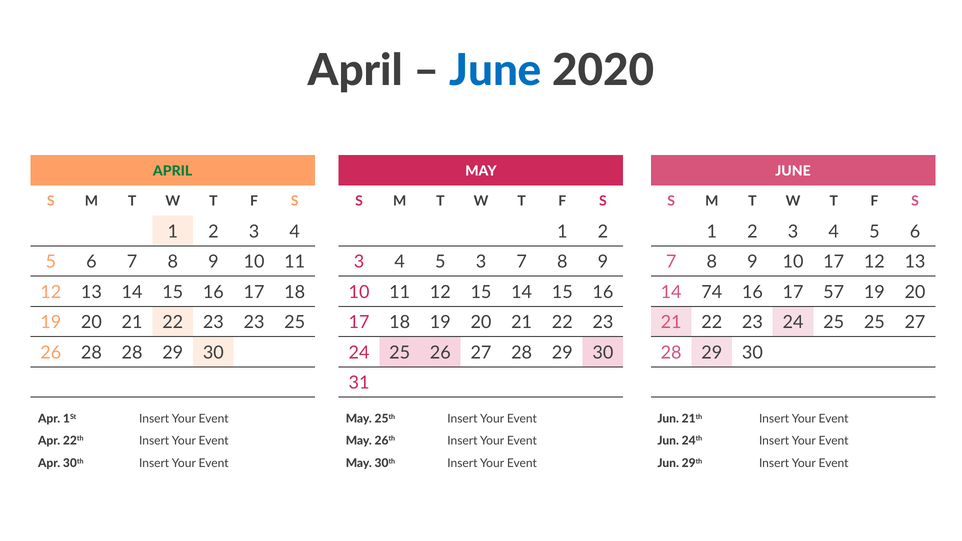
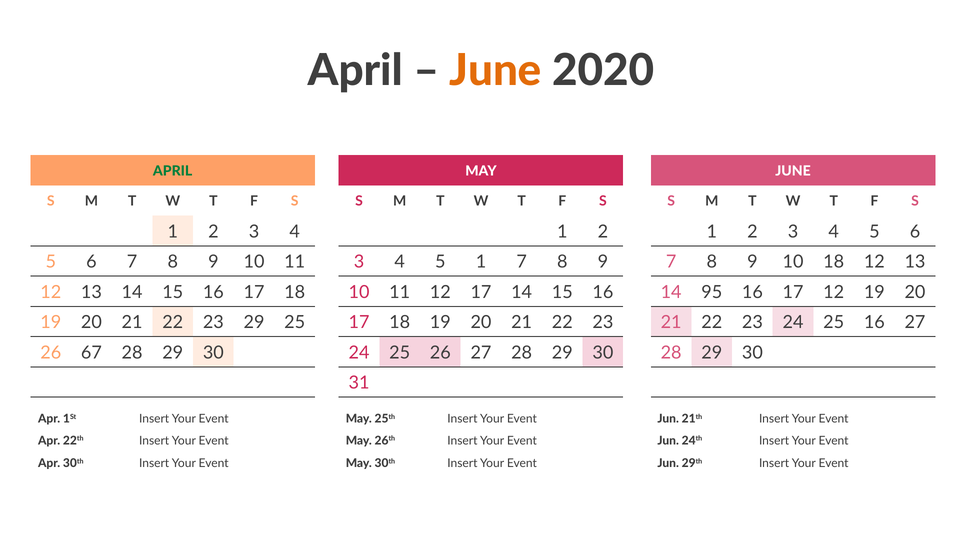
June at (496, 71) colour: blue -> orange
5 3: 3 -> 1
10 17: 17 -> 18
12 15: 15 -> 17
74: 74 -> 95
17 57: 57 -> 12
23 23: 23 -> 29
25 25: 25 -> 16
26 28: 28 -> 67
